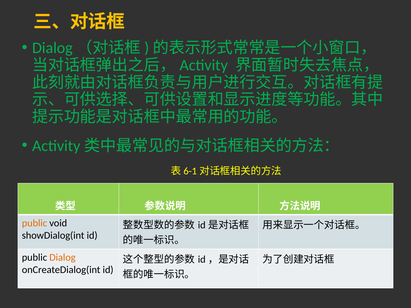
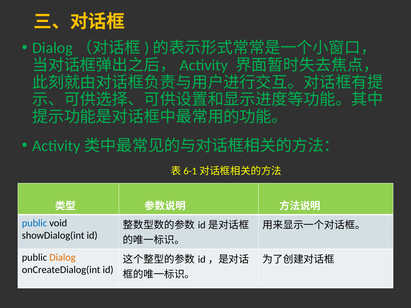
public at (34, 223) colour: orange -> blue
